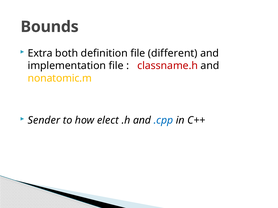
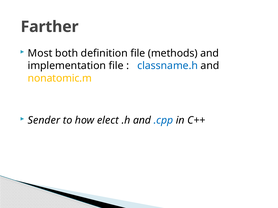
Bounds: Bounds -> Farther
Extra: Extra -> Most
different: different -> methods
classname.h colour: red -> blue
